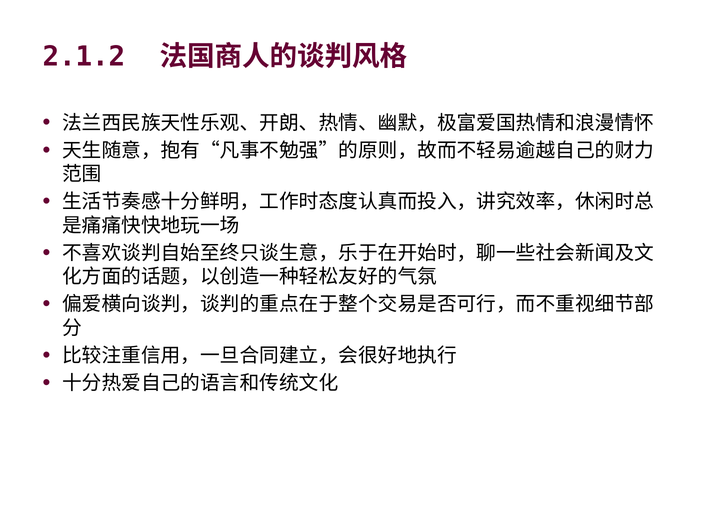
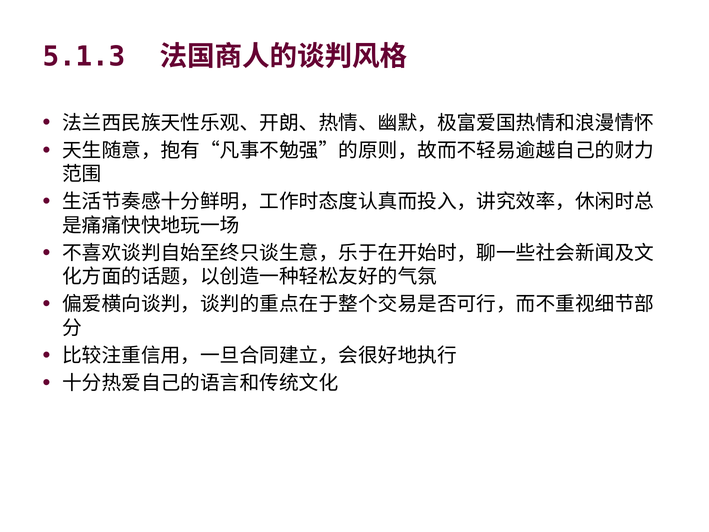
2.1.2: 2.1.2 -> 5.1.3
